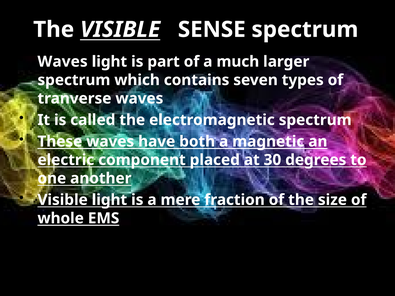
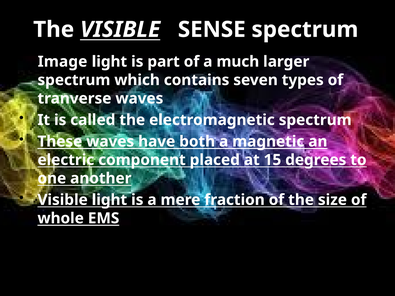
Waves at (63, 62): Waves -> Image
30: 30 -> 15
